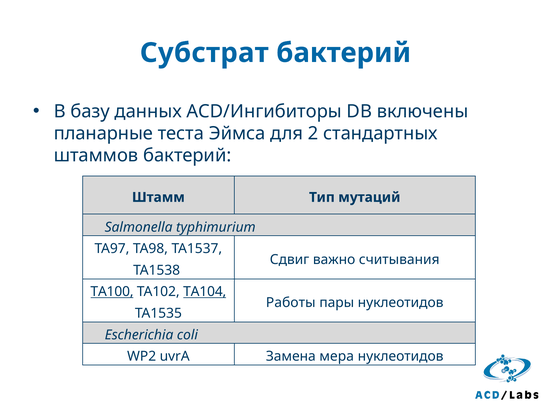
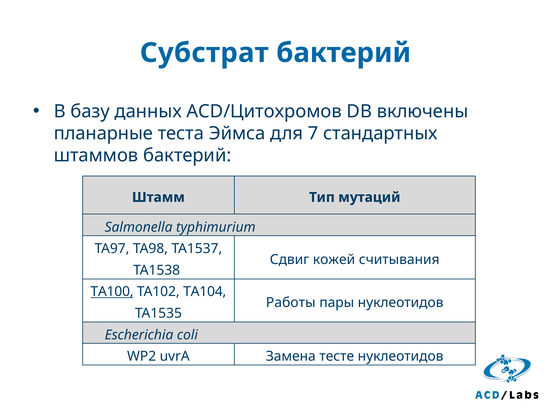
ACD/Ингибиторы: ACD/Ингибиторы -> ACD/Цитохромов
2: 2 -> 7
важно: важно -> кожей
TA104 underline: present -> none
мера: мера -> тесте
